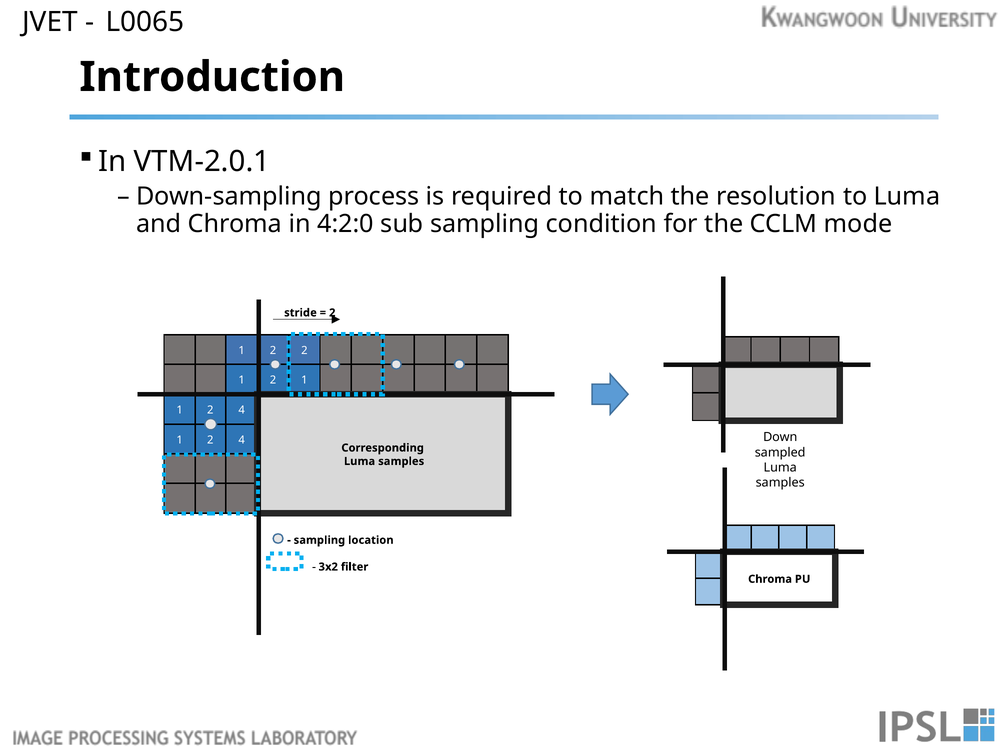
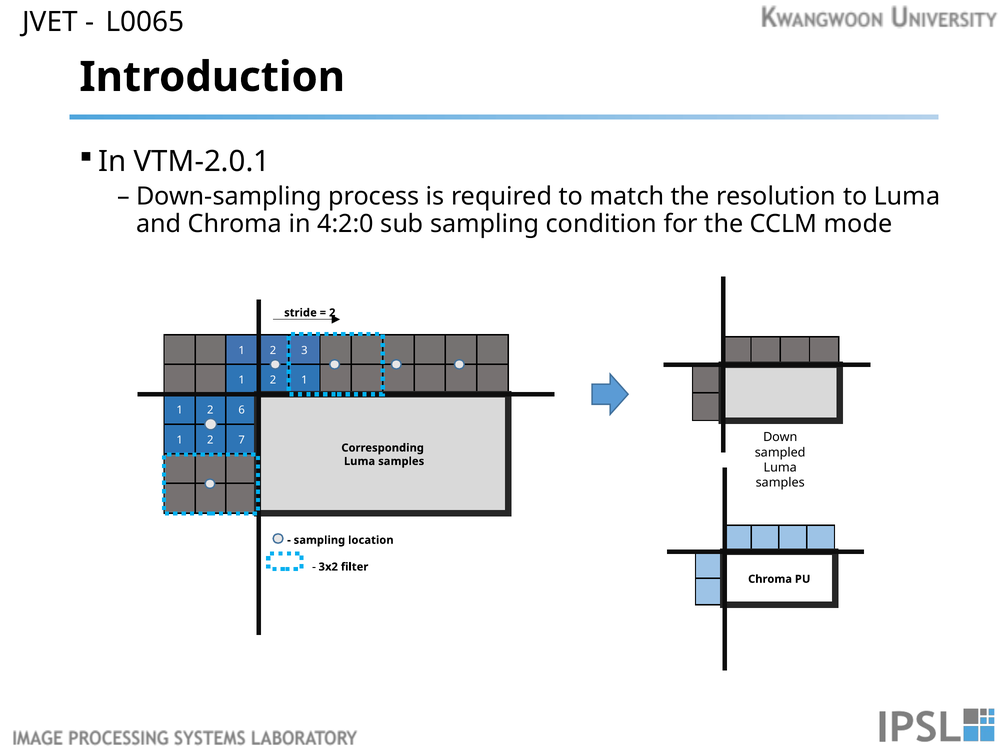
2 2: 2 -> 3
4 at (242, 410): 4 -> 6
4 at (242, 440): 4 -> 7
